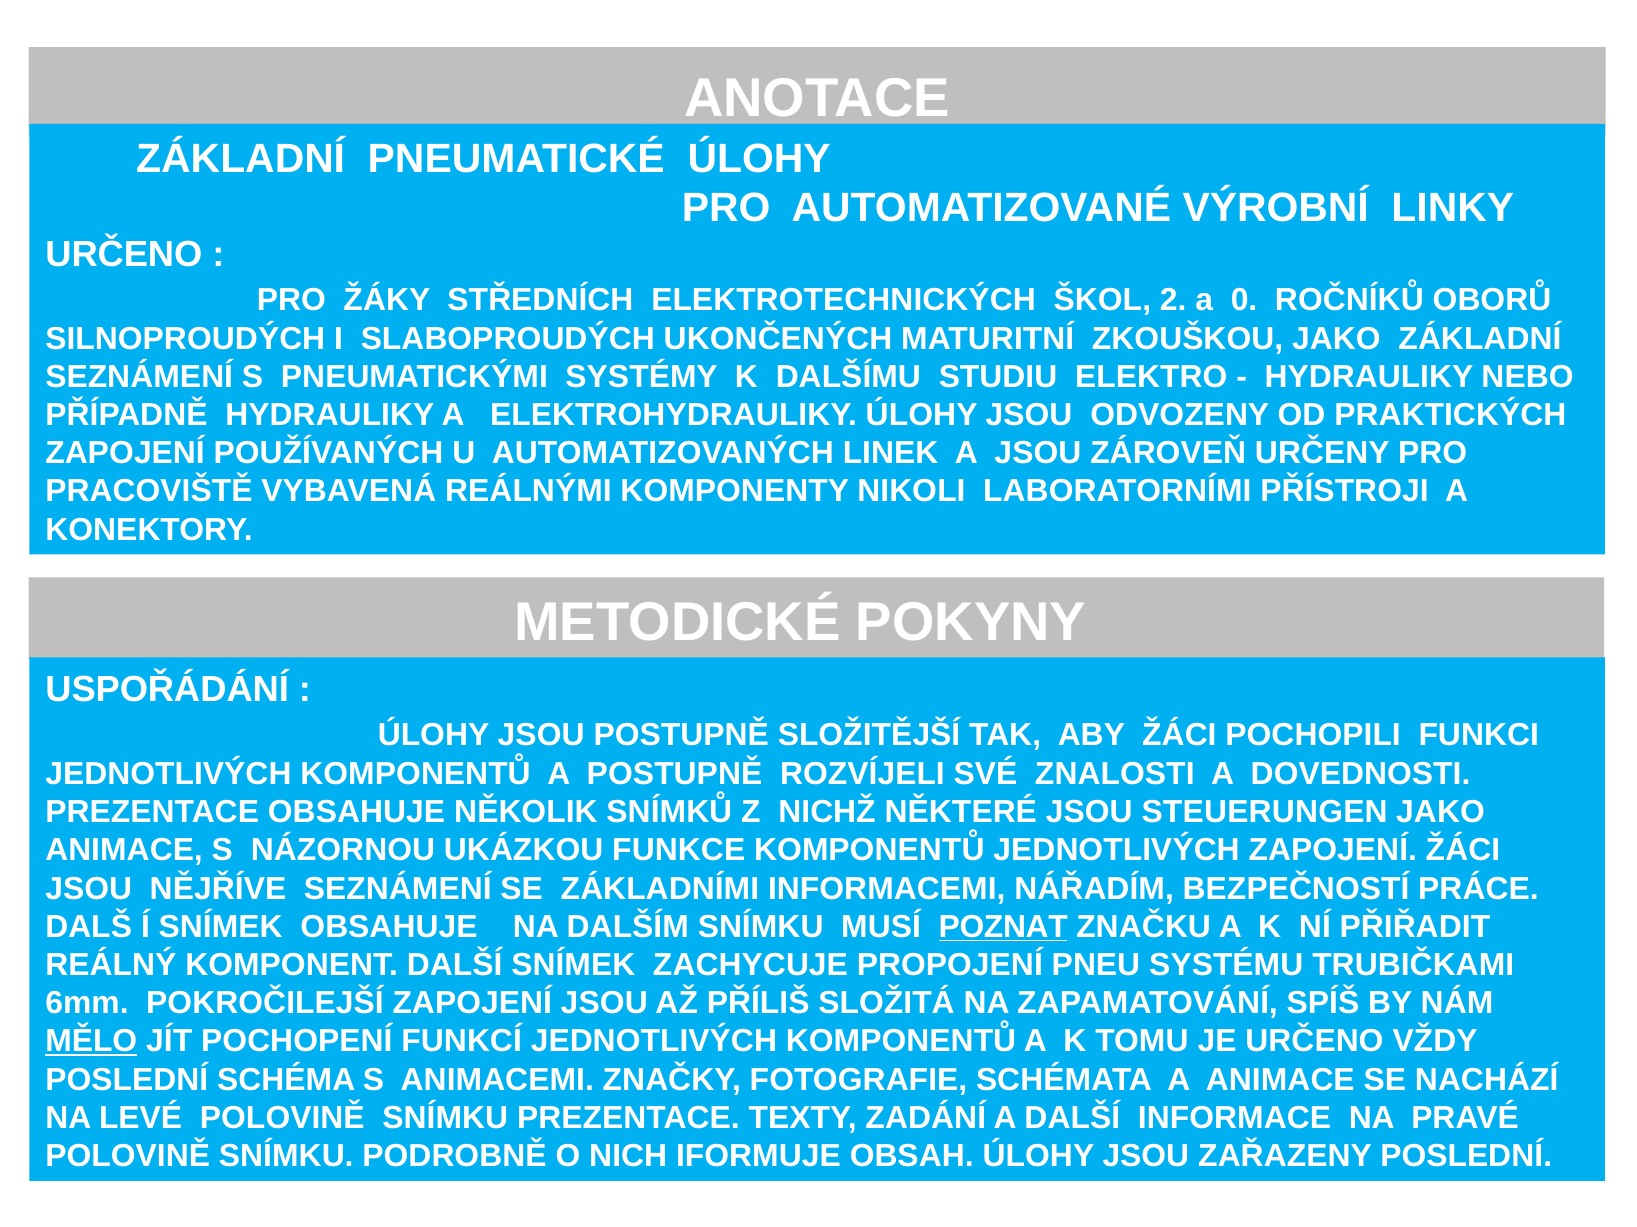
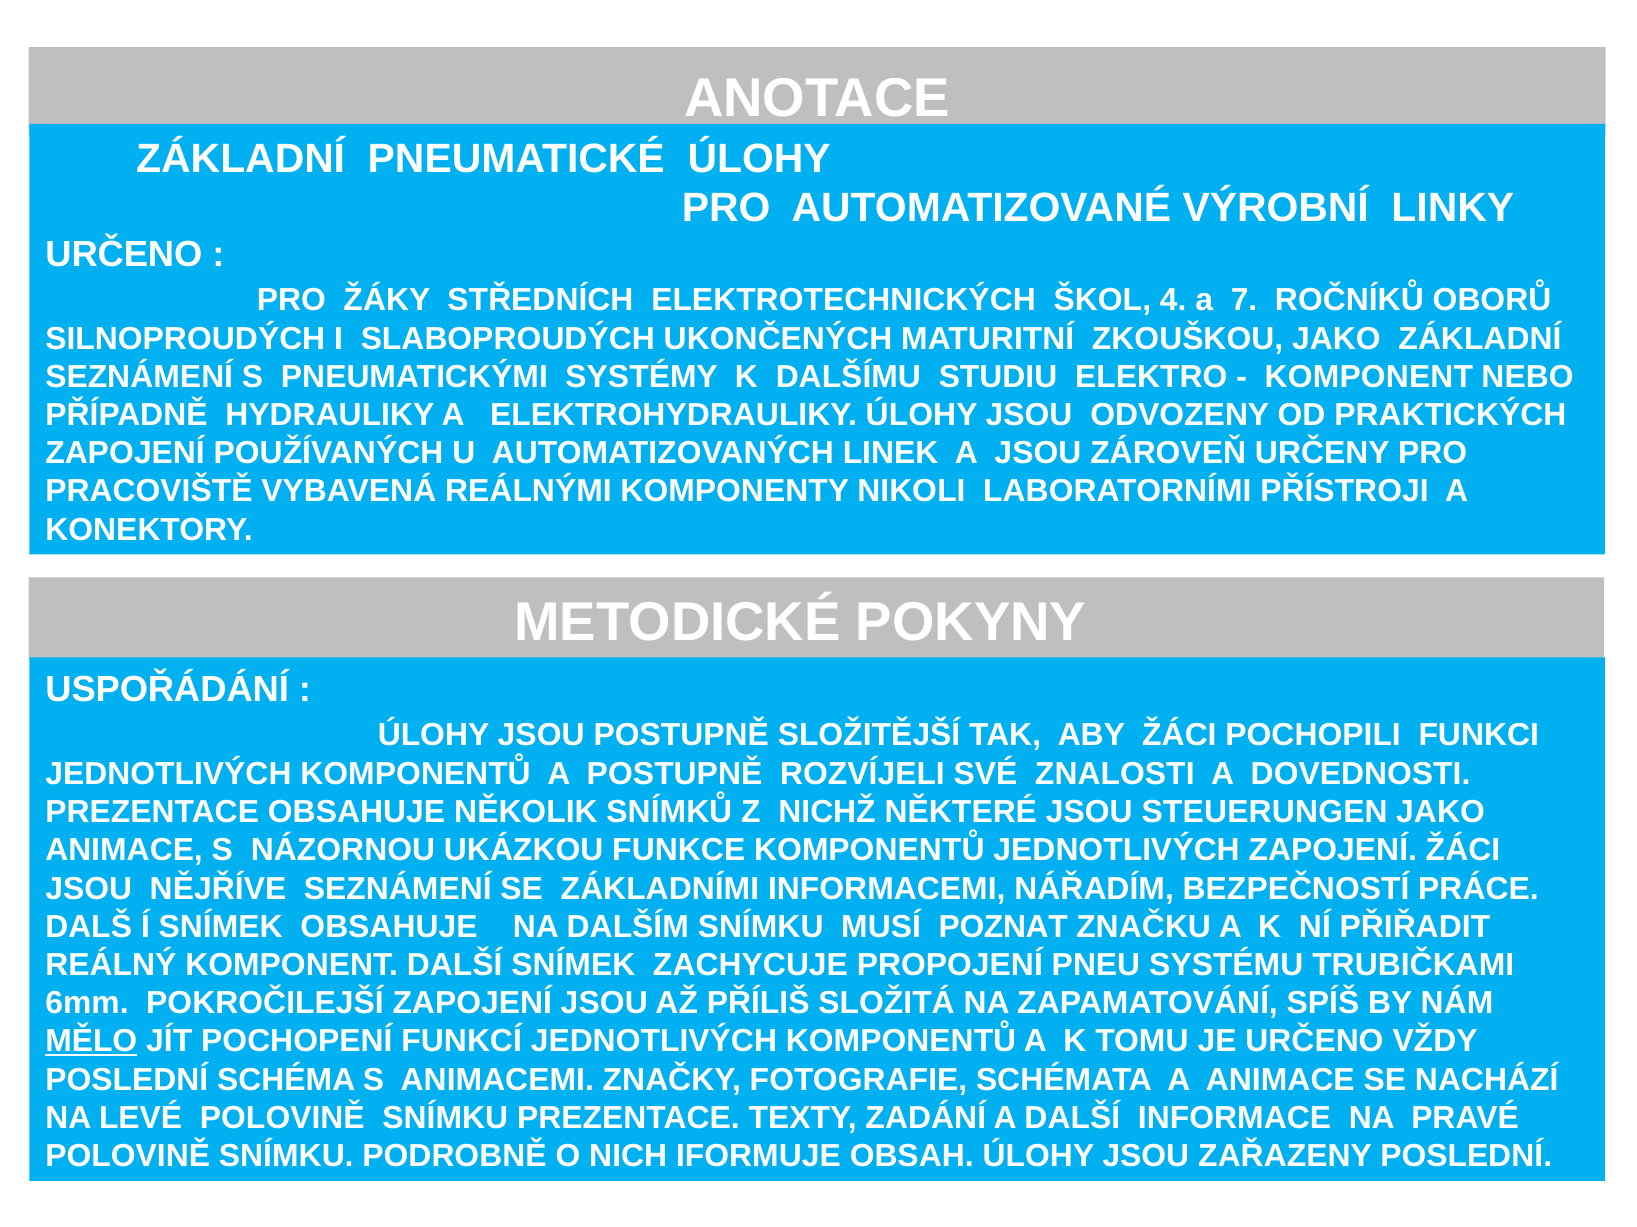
2: 2 -> 4
0: 0 -> 7
HYDRAULIKY at (1369, 377): HYDRAULIKY -> KOMPONENT
POZNAT underline: present -> none
